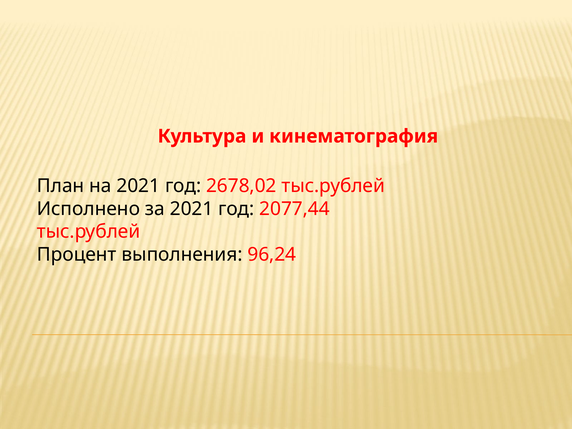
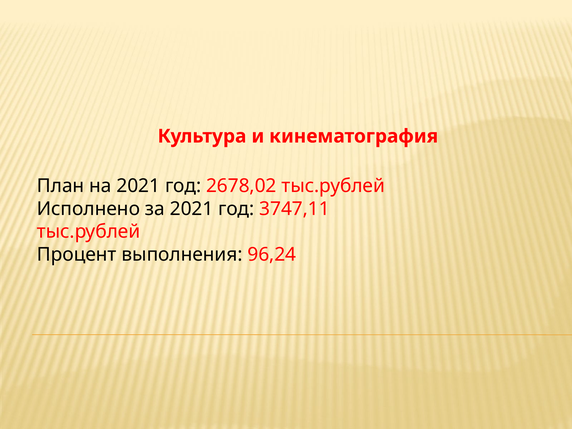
2077,44: 2077,44 -> 3747,11
